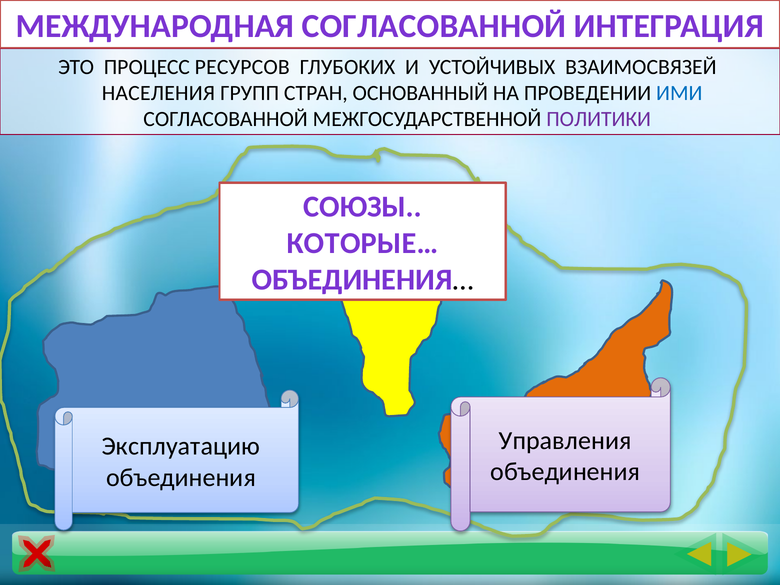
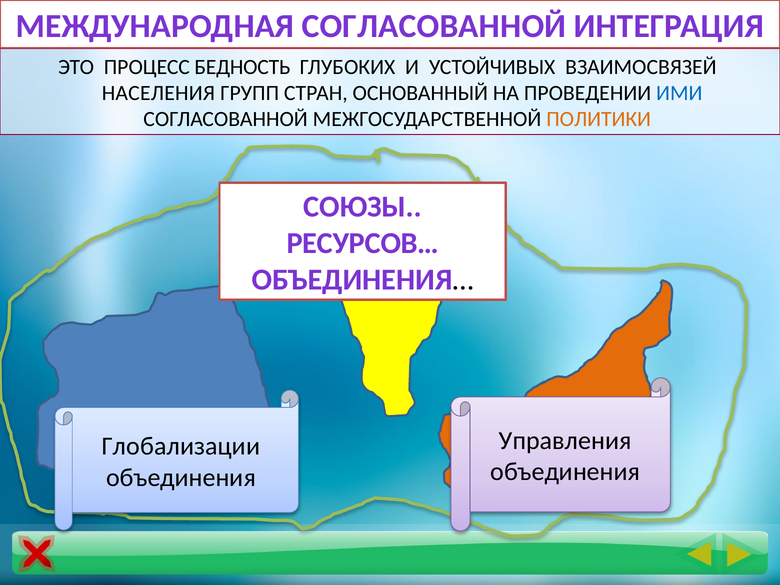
РЕСУРСОВ: РЕСУРСОВ -> БЕДНОСТЬ
ПОЛИТИКИ colour: purple -> orange
КОТОРЫЕ…: КОТОРЫЕ… -> РЕСУРСОВ…
Эксплуатацию: Эксплуатацию -> Глобализации
